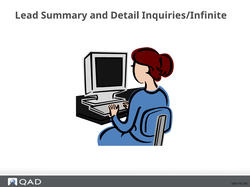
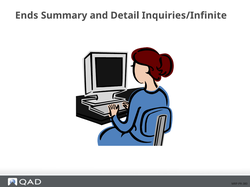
Lead: Lead -> Ends
